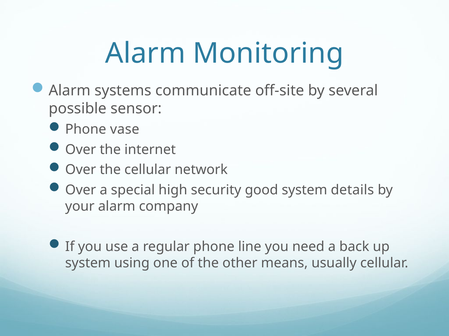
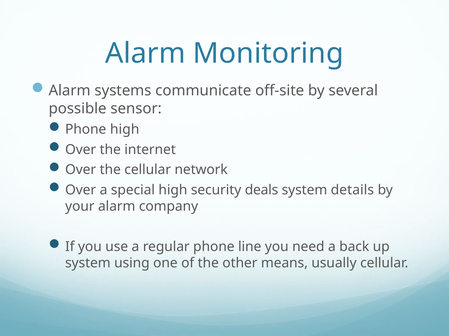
Phone vase: vase -> high
good: good -> deals
